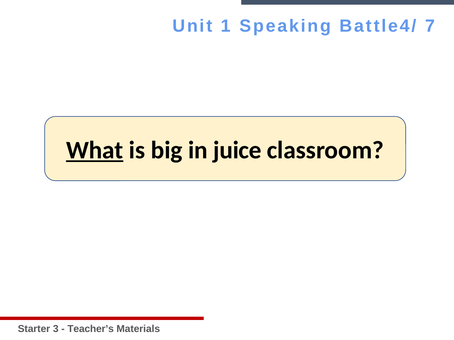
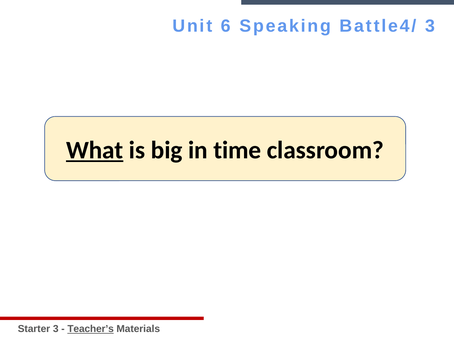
1: 1 -> 6
Battle4/ 7: 7 -> 3
juice: juice -> time
Teacher’s underline: none -> present
